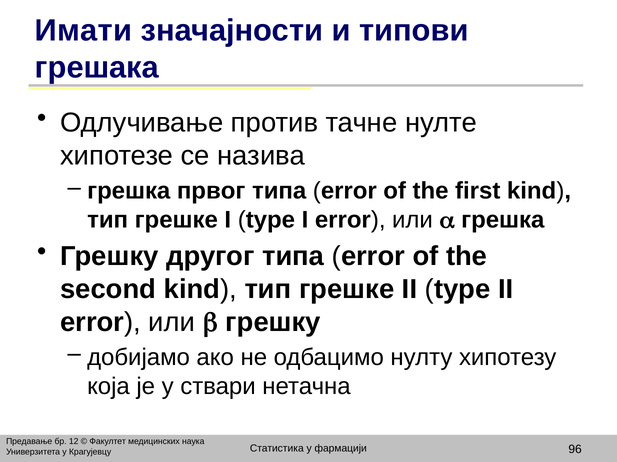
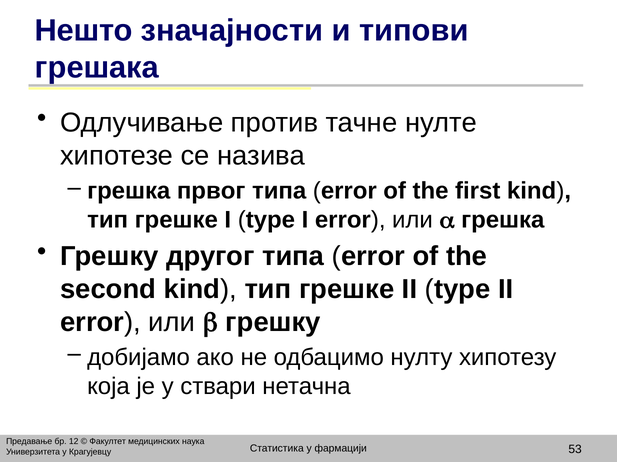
Имати: Имати -> Нешто
96: 96 -> 53
